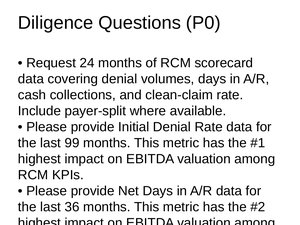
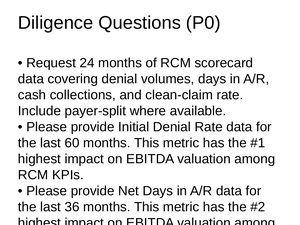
99: 99 -> 60
